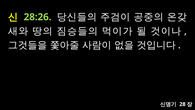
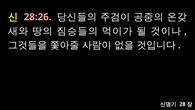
28:26 colour: light green -> pink
